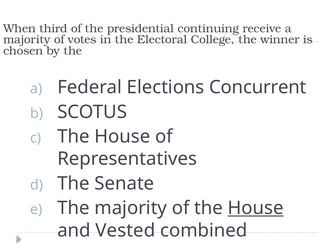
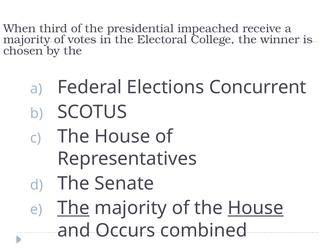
continuing: continuing -> impeached
The at (73, 208) underline: none -> present
Vested: Vested -> Occurs
